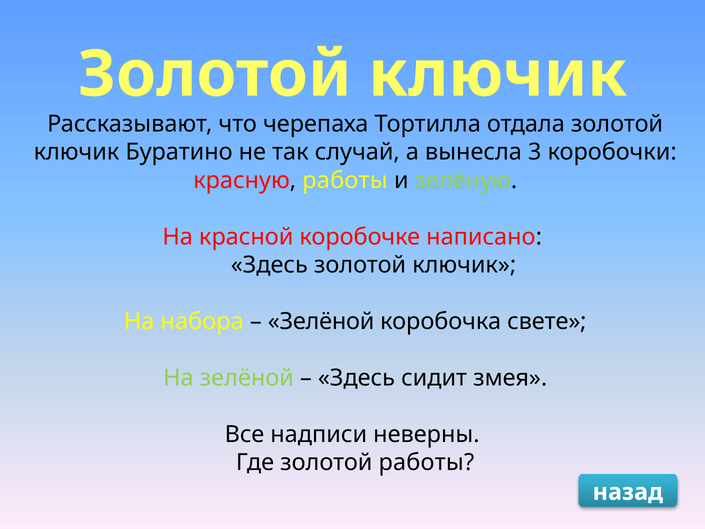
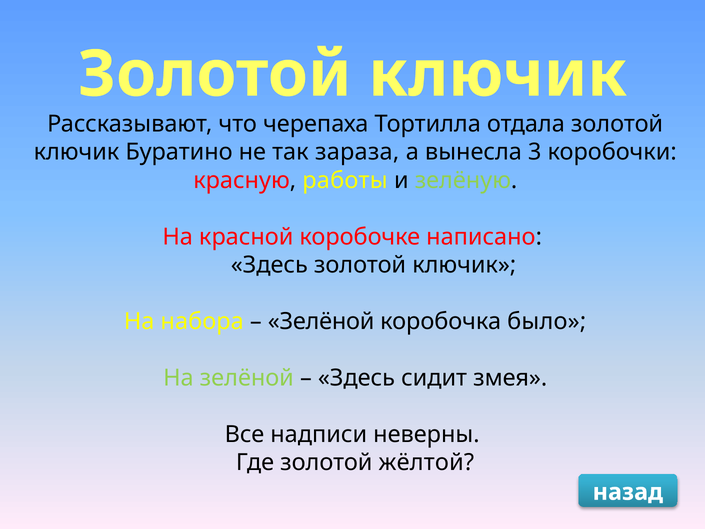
случай: случай -> зараза
свете: свете -> было
золотой работы: работы -> жёлтой
